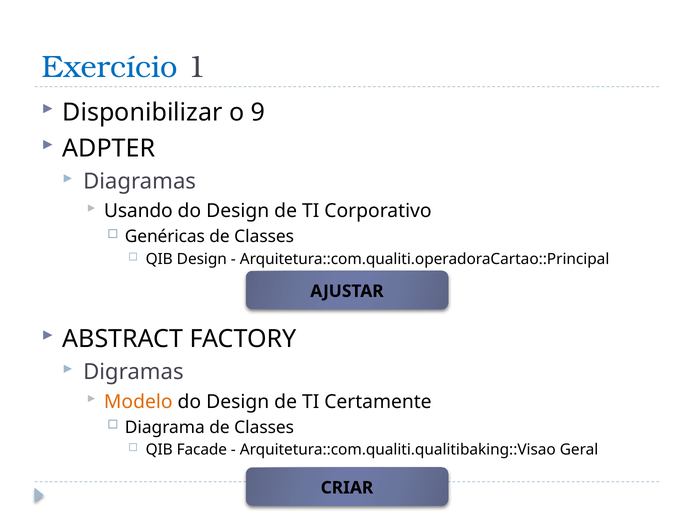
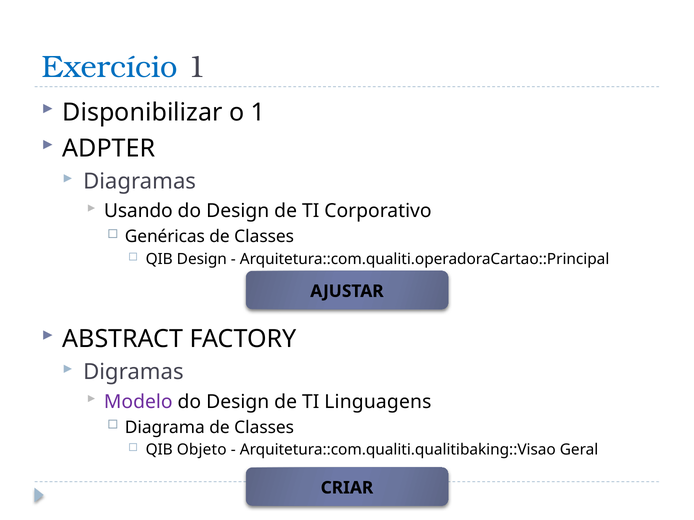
o 9: 9 -> 1
Modelo colour: orange -> purple
Certamente: Certamente -> Linguagens
Facade: Facade -> Objeto
